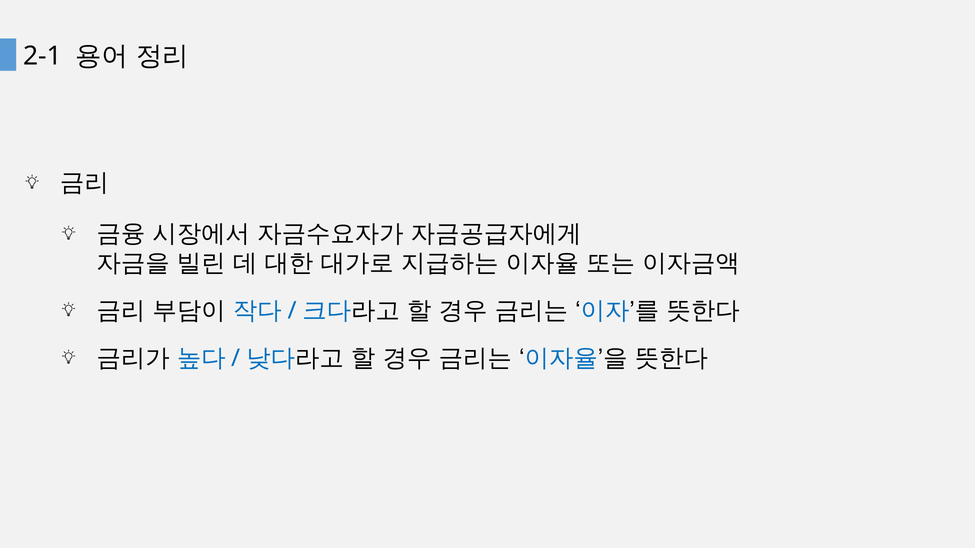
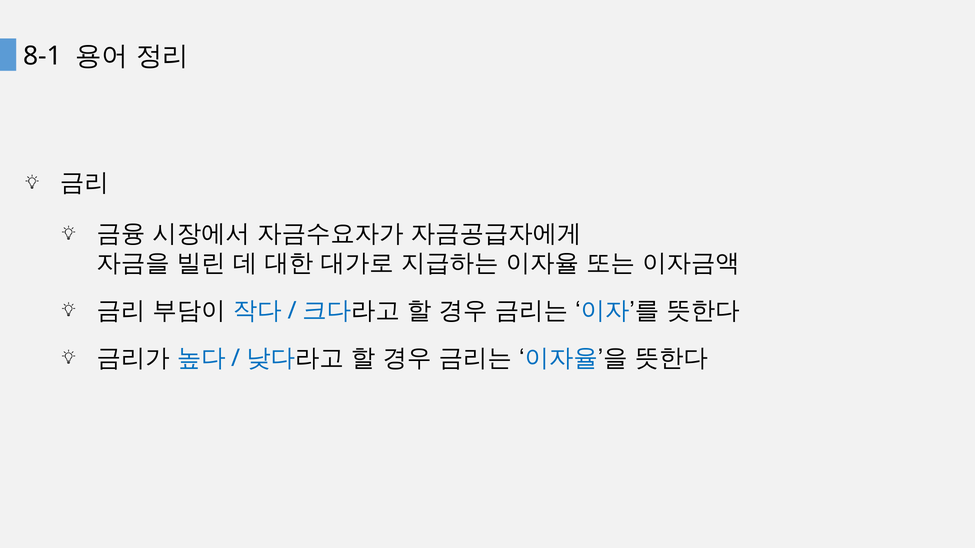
2-1: 2-1 -> 8-1
